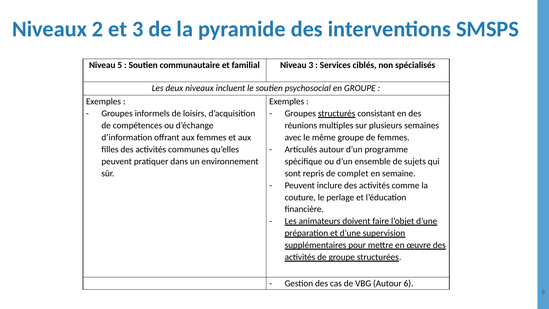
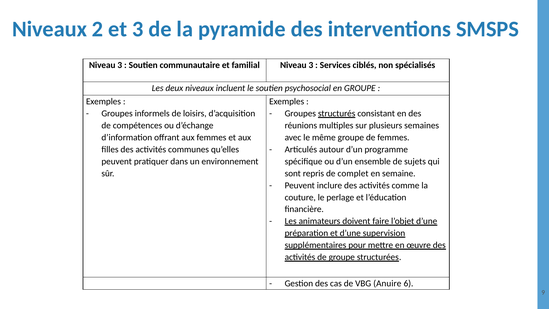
5 at (120, 65): 5 -> 3
VBG Autour: Autour -> Anuire
